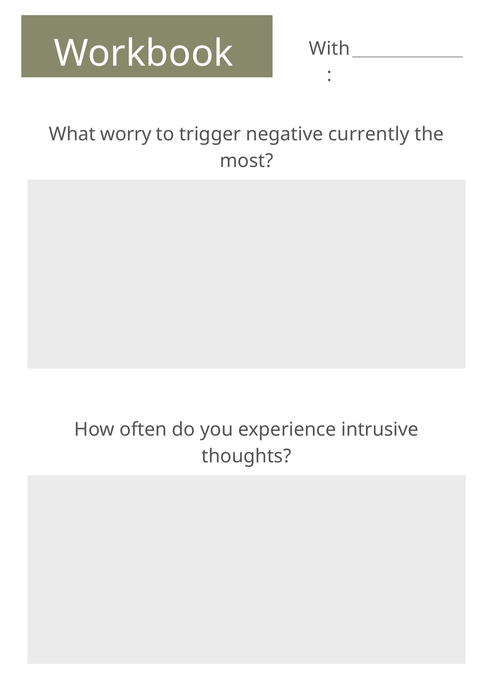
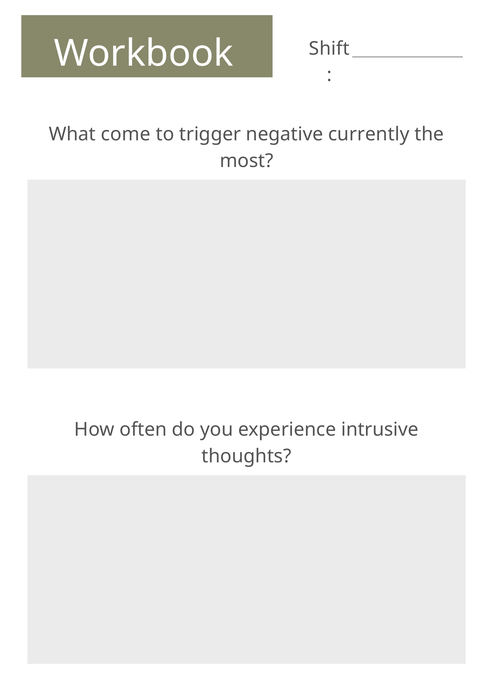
With: With -> Shift
worry: worry -> come
